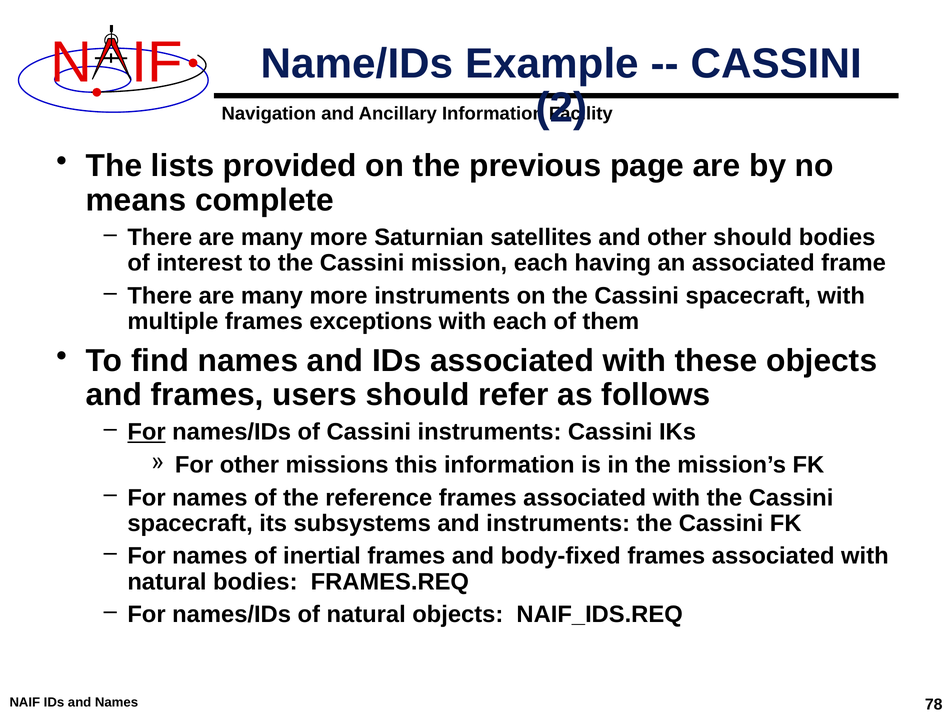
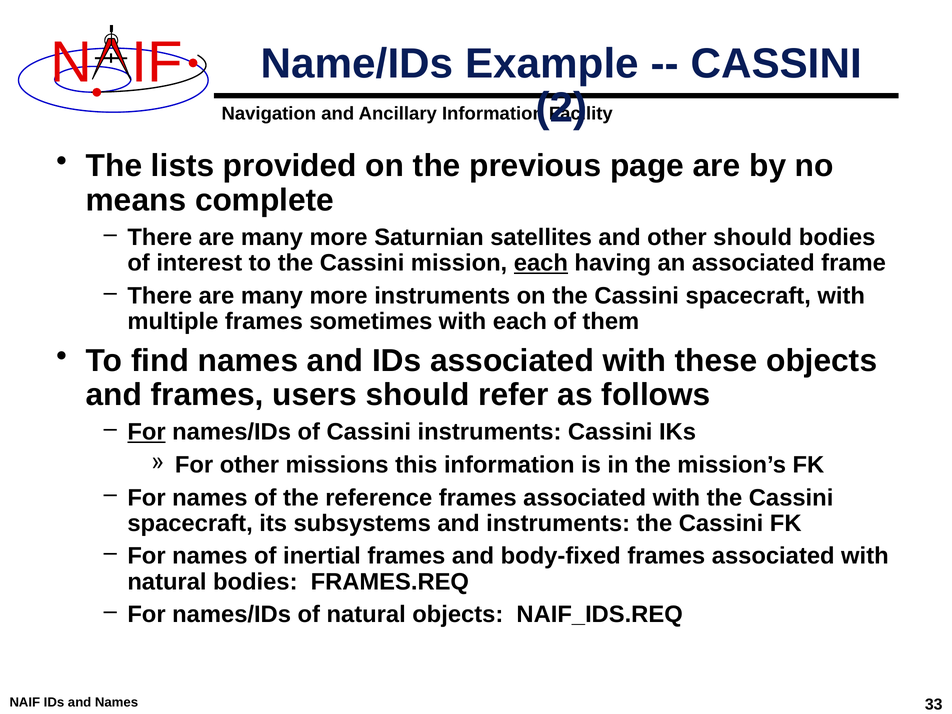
each at (541, 263) underline: none -> present
exceptions: exceptions -> sometimes
78: 78 -> 33
